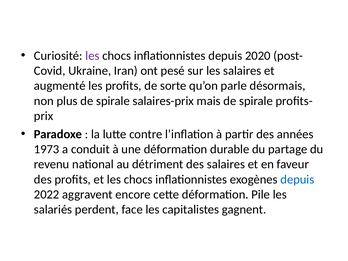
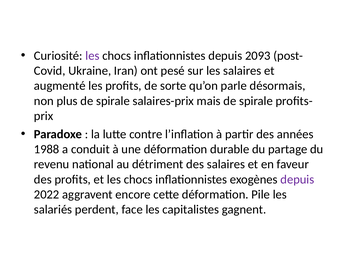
2020: 2020 -> 2093
1973: 1973 -> 1988
depuis at (297, 179) colour: blue -> purple
